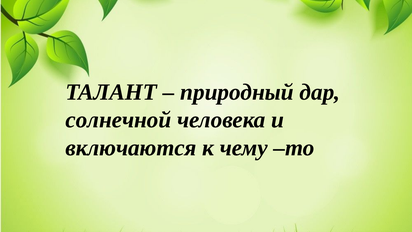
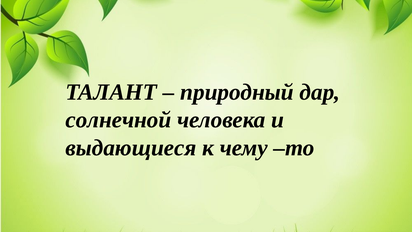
включаются: включаются -> выдающиеся
